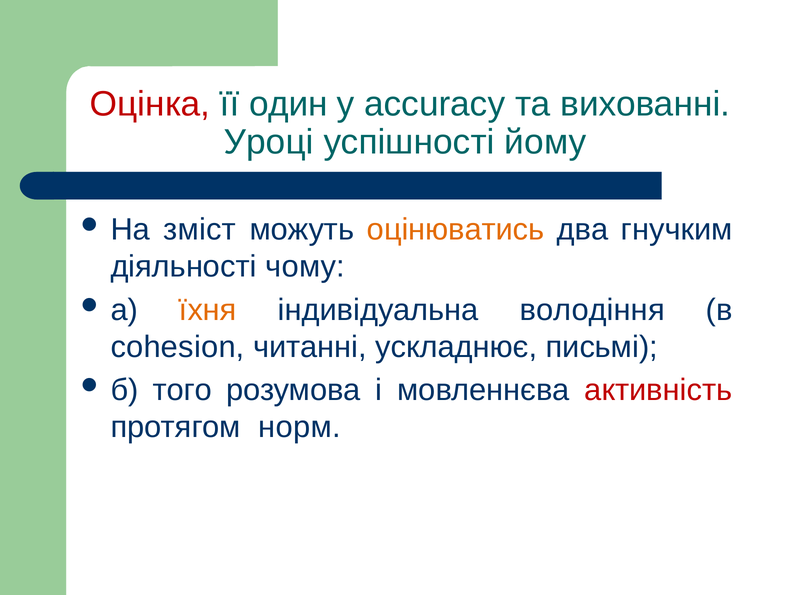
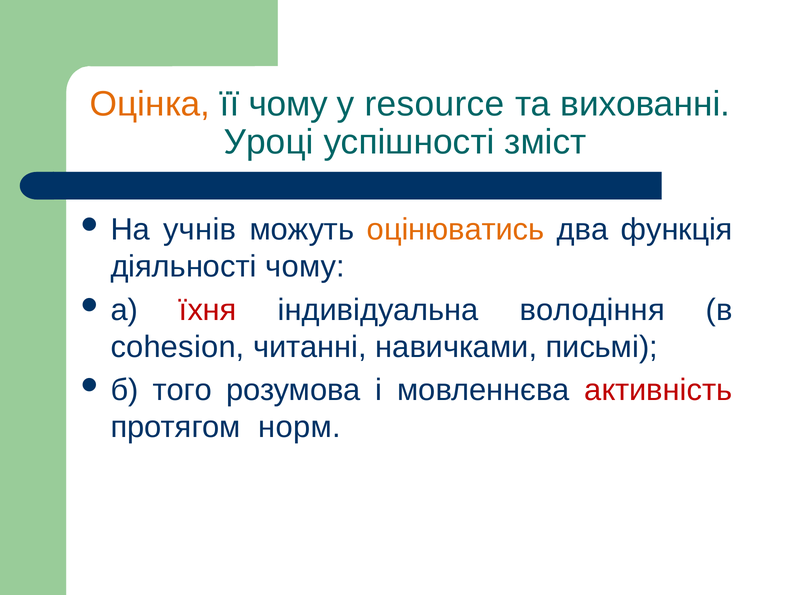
Оцінка colour: red -> orange
її один: один -> чому
accuracy: accuracy -> resource
йому: йому -> зміст
зміст: зміст -> учнів
гнучким: гнучким -> функція
їхня colour: orange -> red
ускладнює: ускладнює -> навичками
